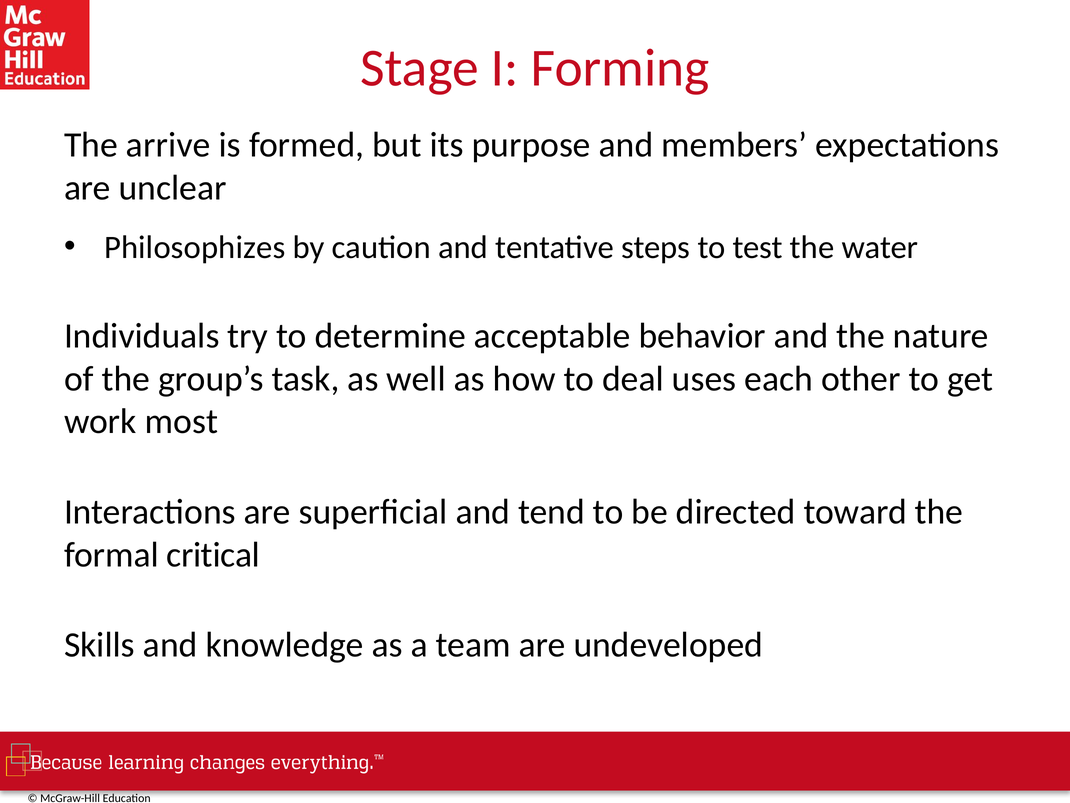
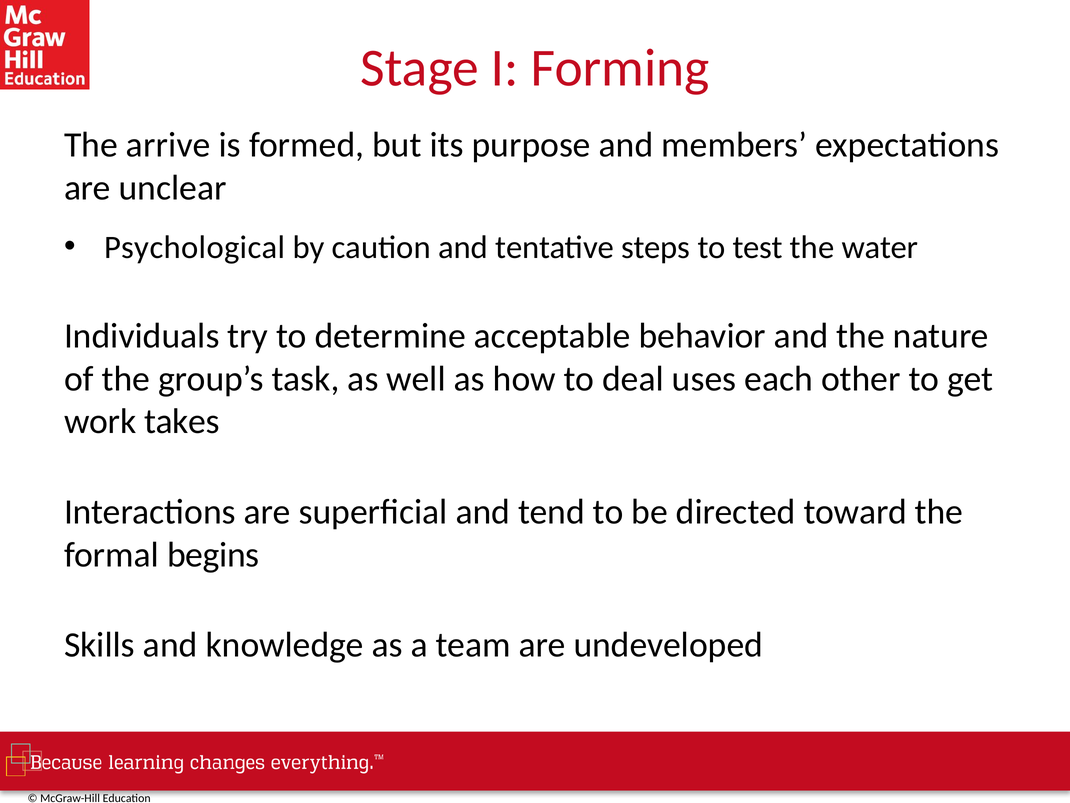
Philosophizes: Philosophizes -> Psychological
most: most -> takes
critical: critical -> begins
